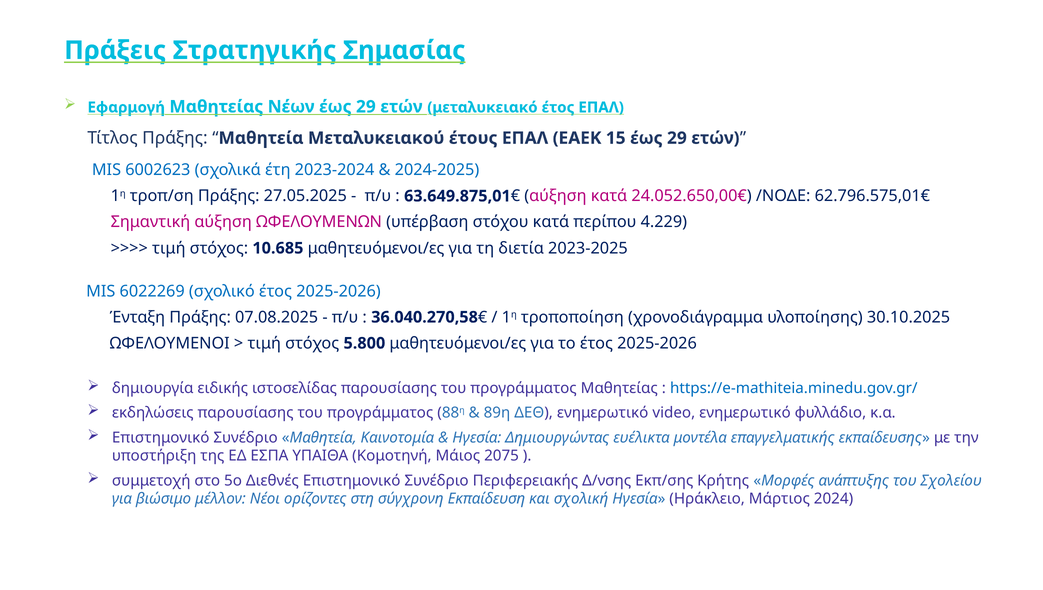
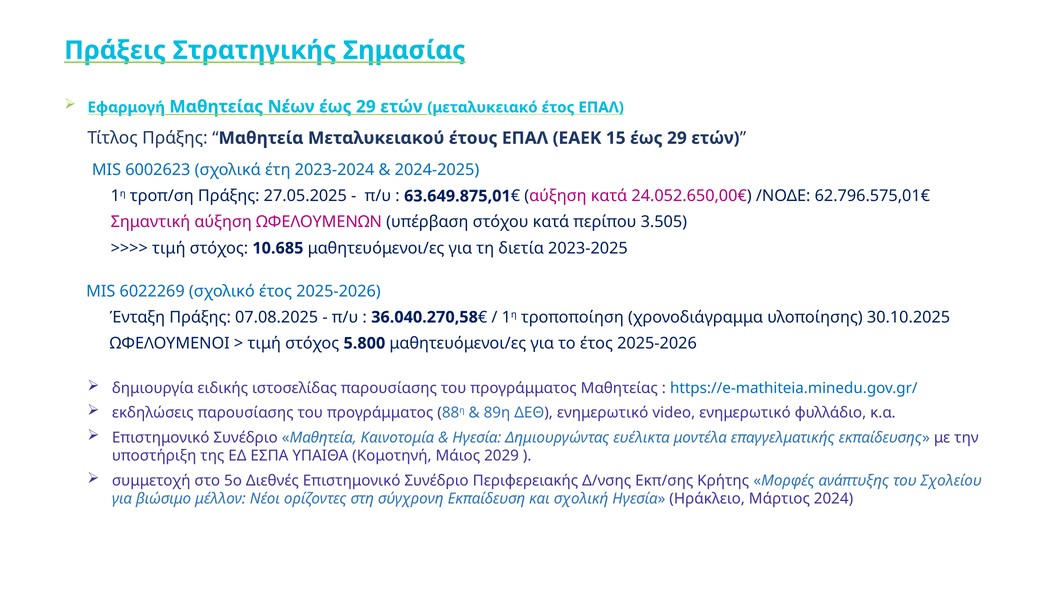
4.229: 4.229 -> 3.505
2075: 2075 -> 2029
